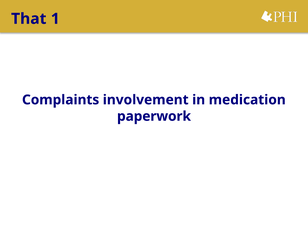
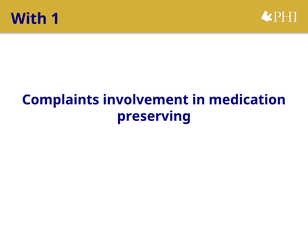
That: That -> With
paperwork: paperwork -> preserving
